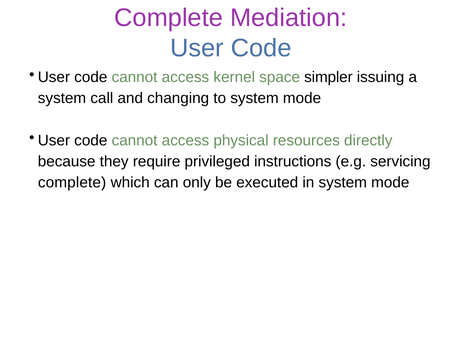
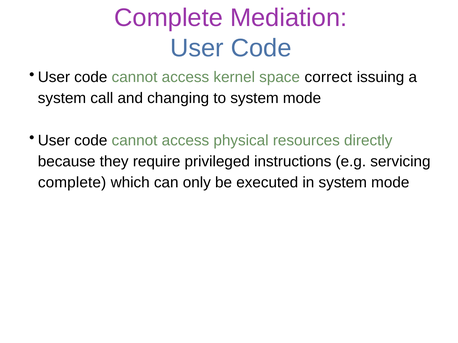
simpler: simpler -> correct
